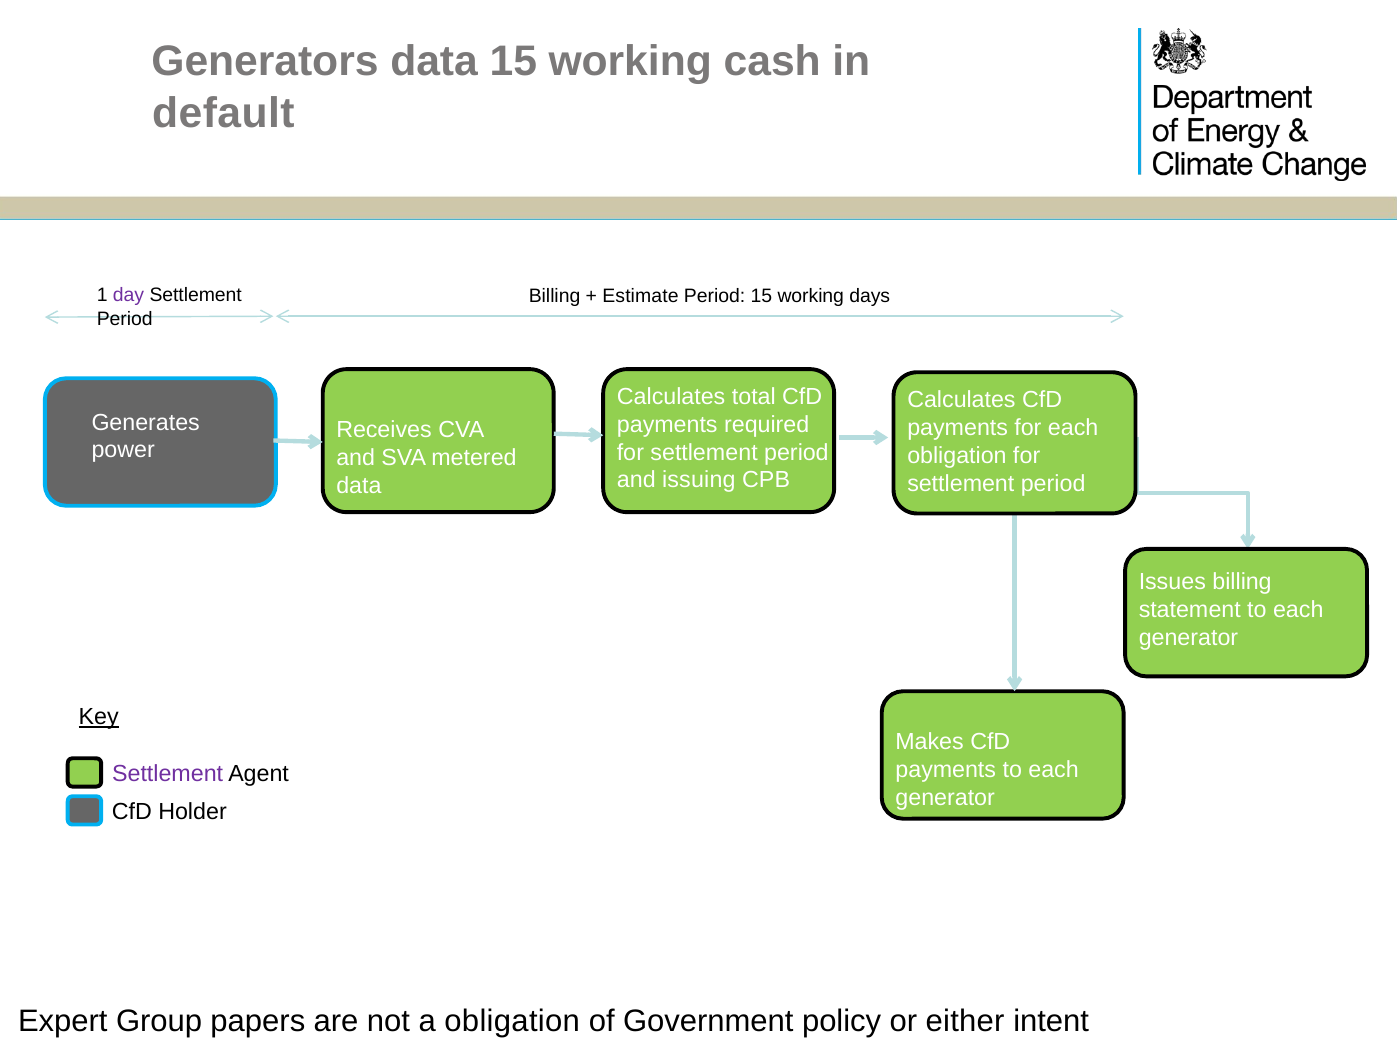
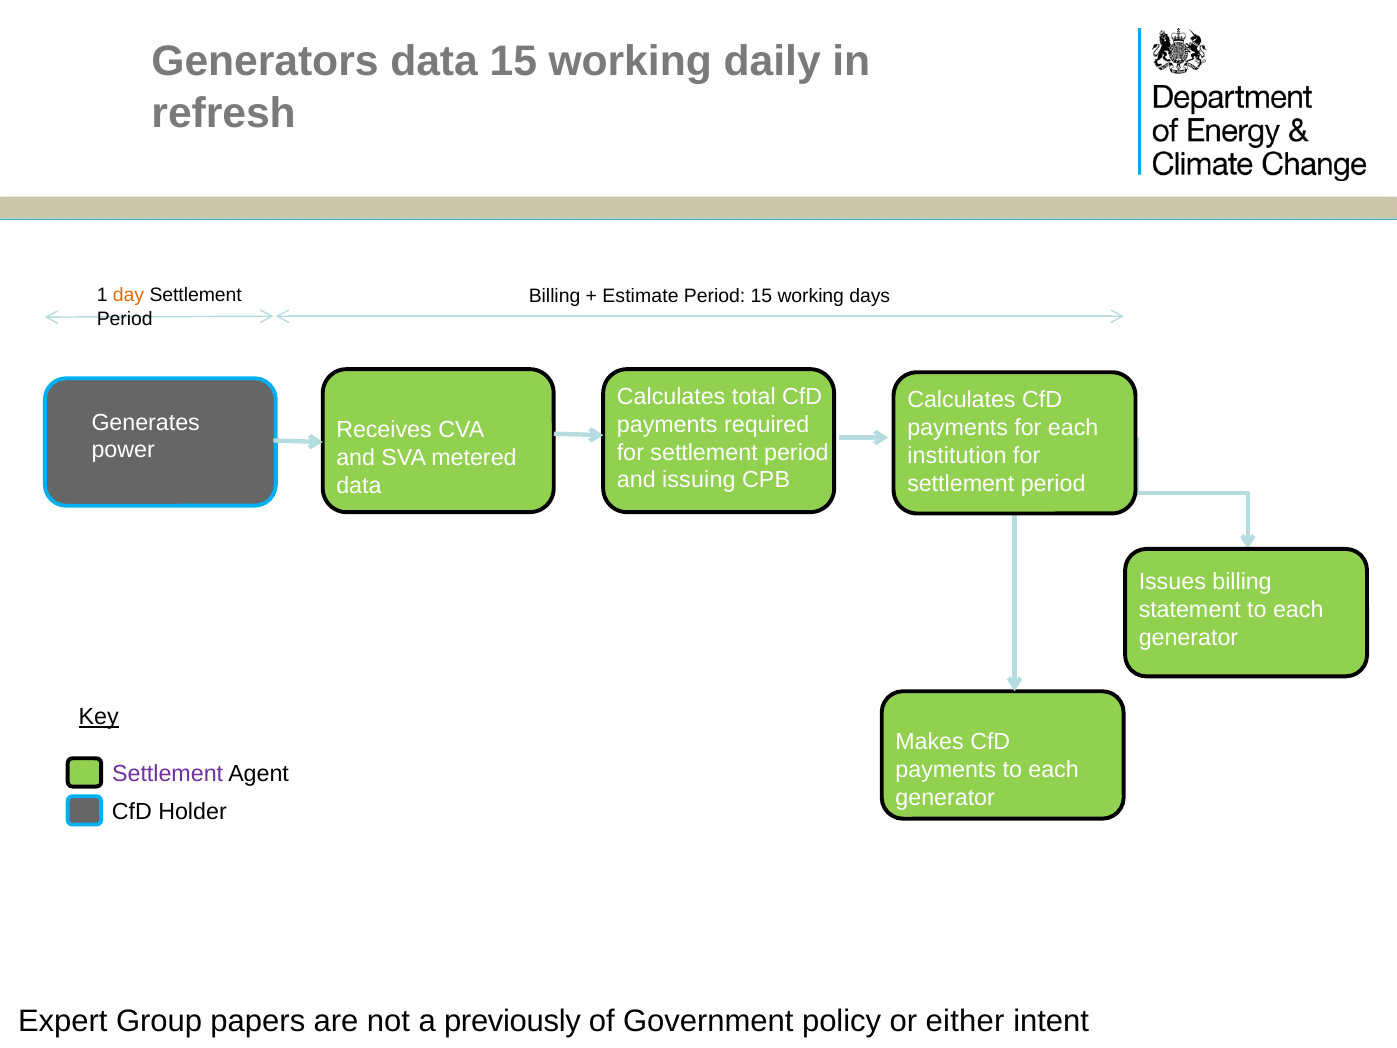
cash: cash -> daily
default: default -> refresh
day colour: purple -> orange
obligation at (957, 455): obligation -> institution
a obligation: obligation -> previously
